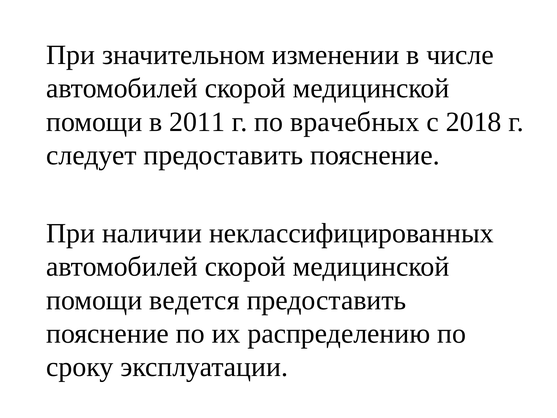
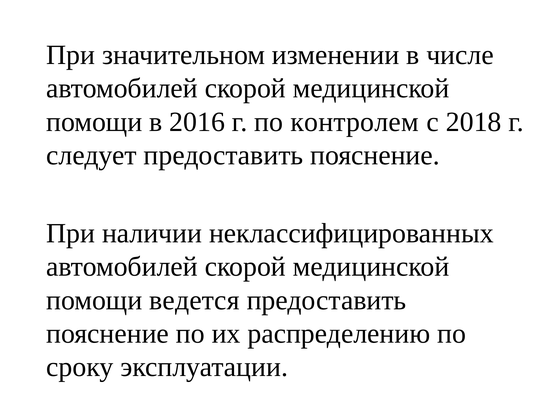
2011: 2011 -> 2016
врачебных: врачебных -> контролем
